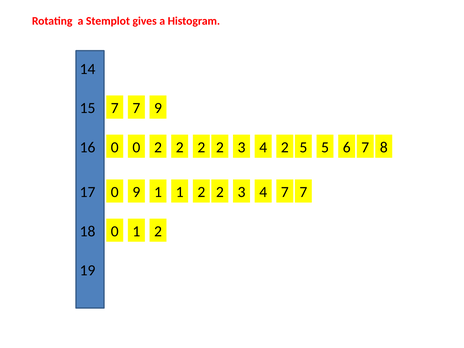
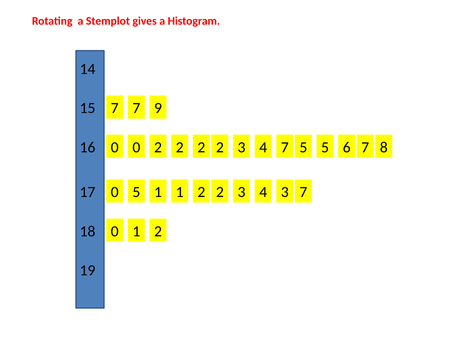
4 2: 2 -> 7
0 9: 9 -> 5
4 7: 7 -> 3
